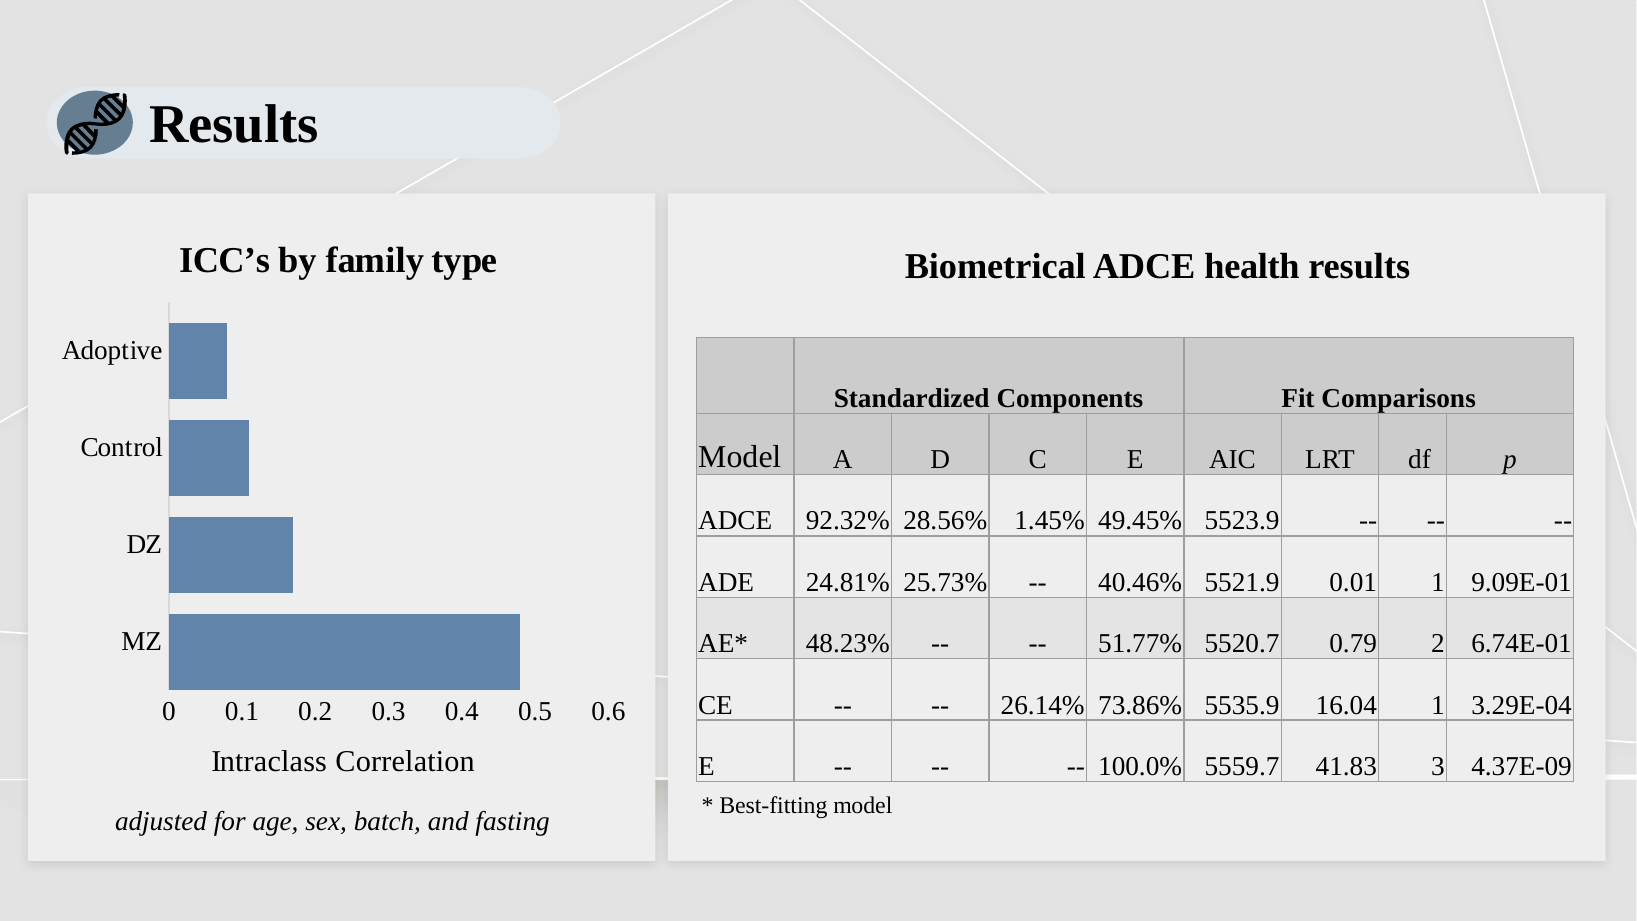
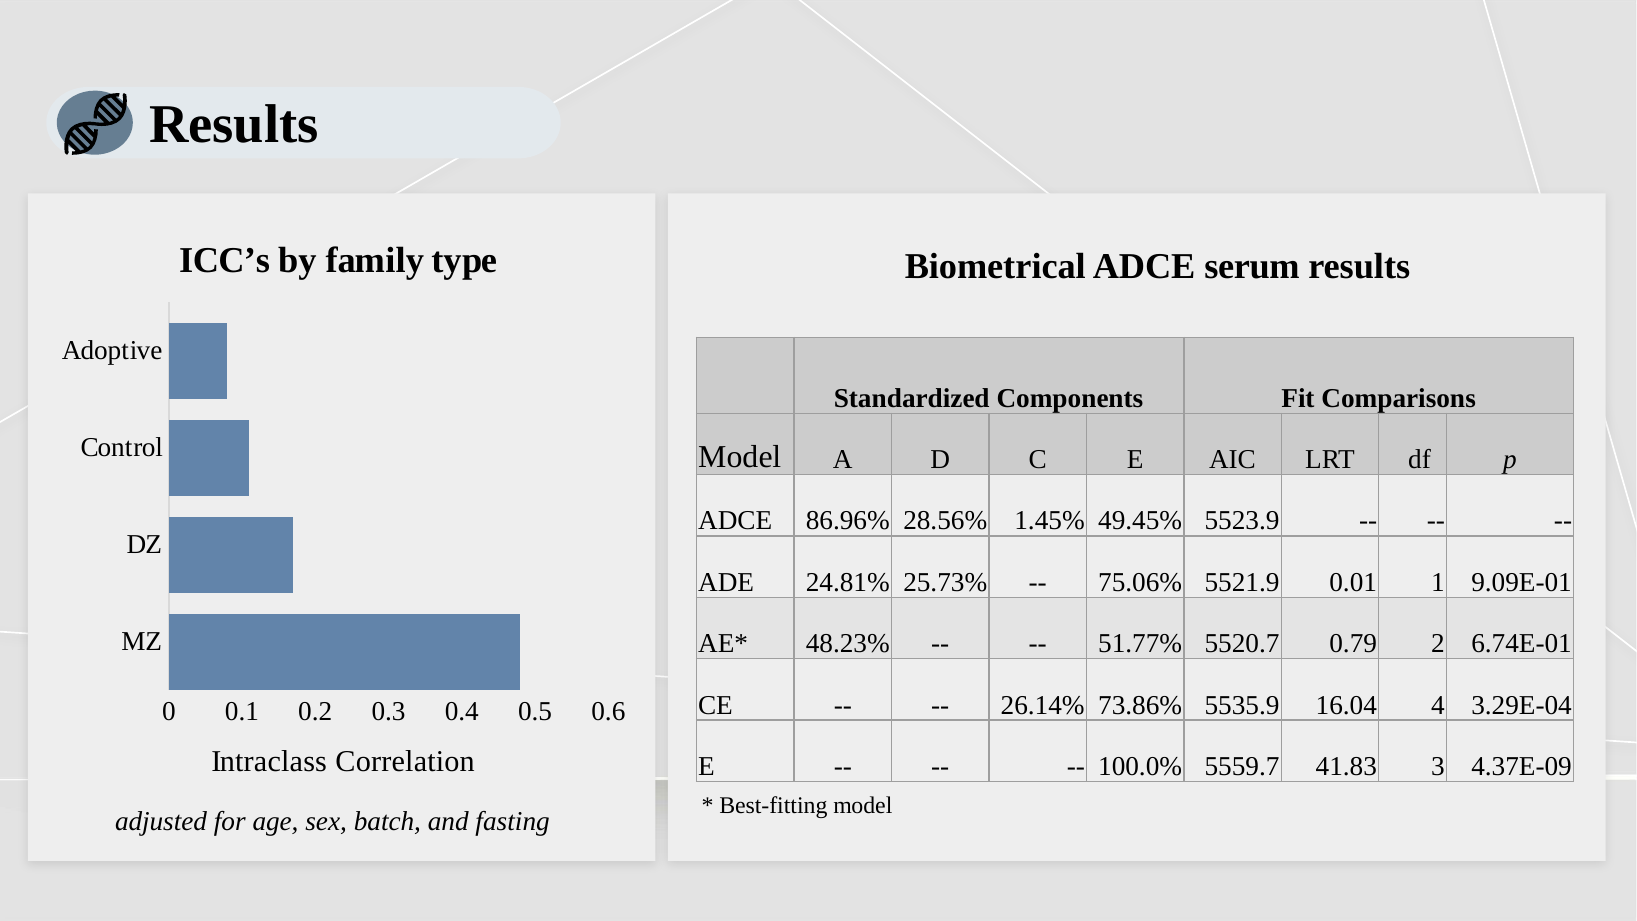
health: health -> serum
92.32%: 92.32% -> 86.96%
40.46%: 40.46% -> 75.06%
16.04 1: 1 -> 4
